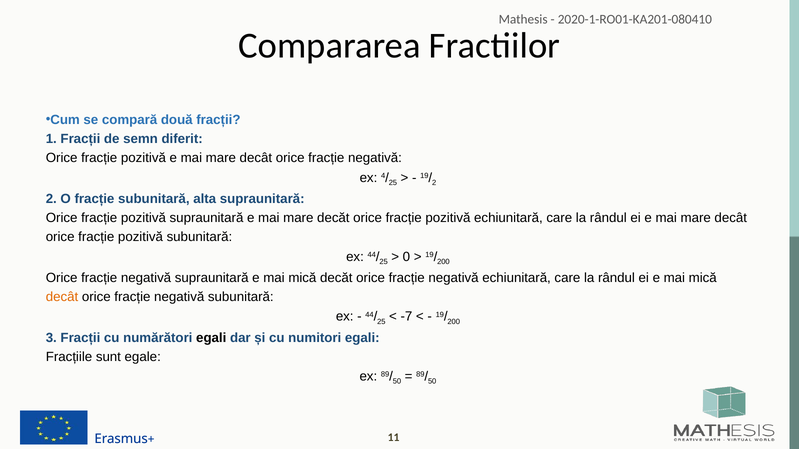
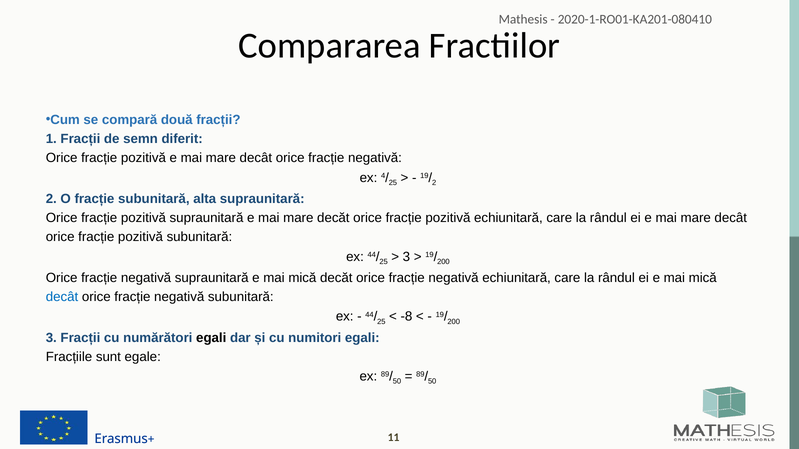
0 at (406, 257): 0 -> 3
decât at (62, 297) colour: orange -> blue
-7: -7 -> -8
